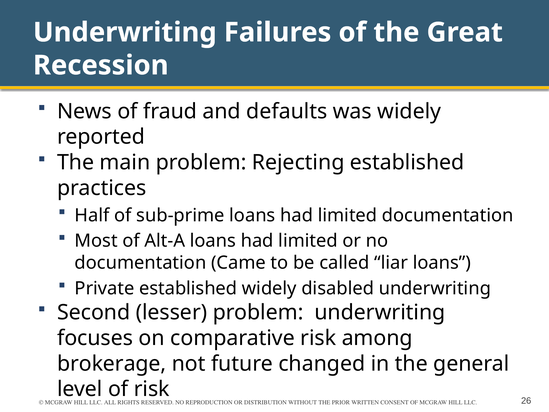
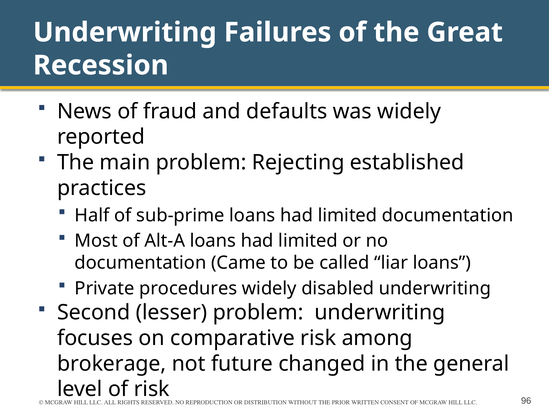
Private established: established -> procedures
26: 26 -> 96
